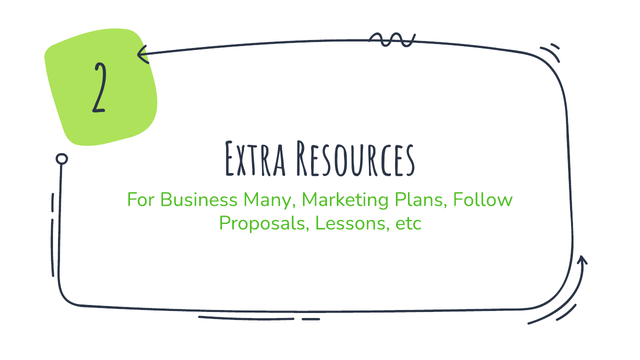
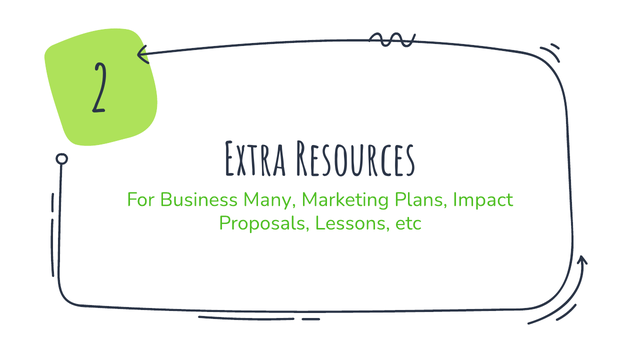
Follow: Follow -> Impact
